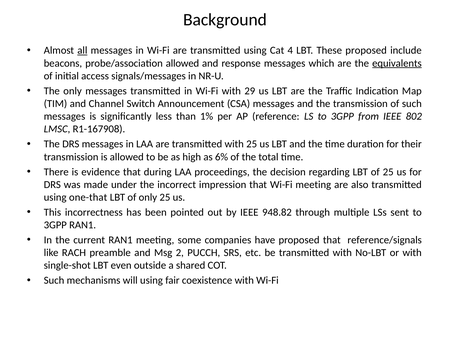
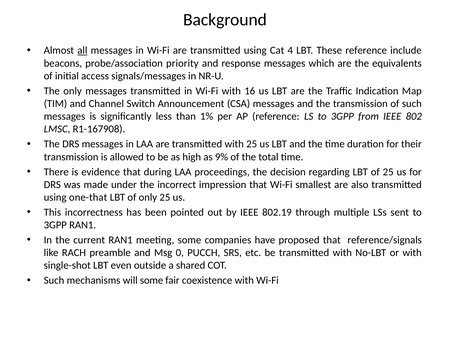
These proposed: proposed -> reference
probe/association allowed: allowed -> priority
equivalents underline: present -> none
29: 29 -> 16
6%: 6% -> 9%
Wi-Fi meeting: meeting -> smallest
948.82: 948.82 -> 802.19
2: 2 -> 0
will using: using -> some
